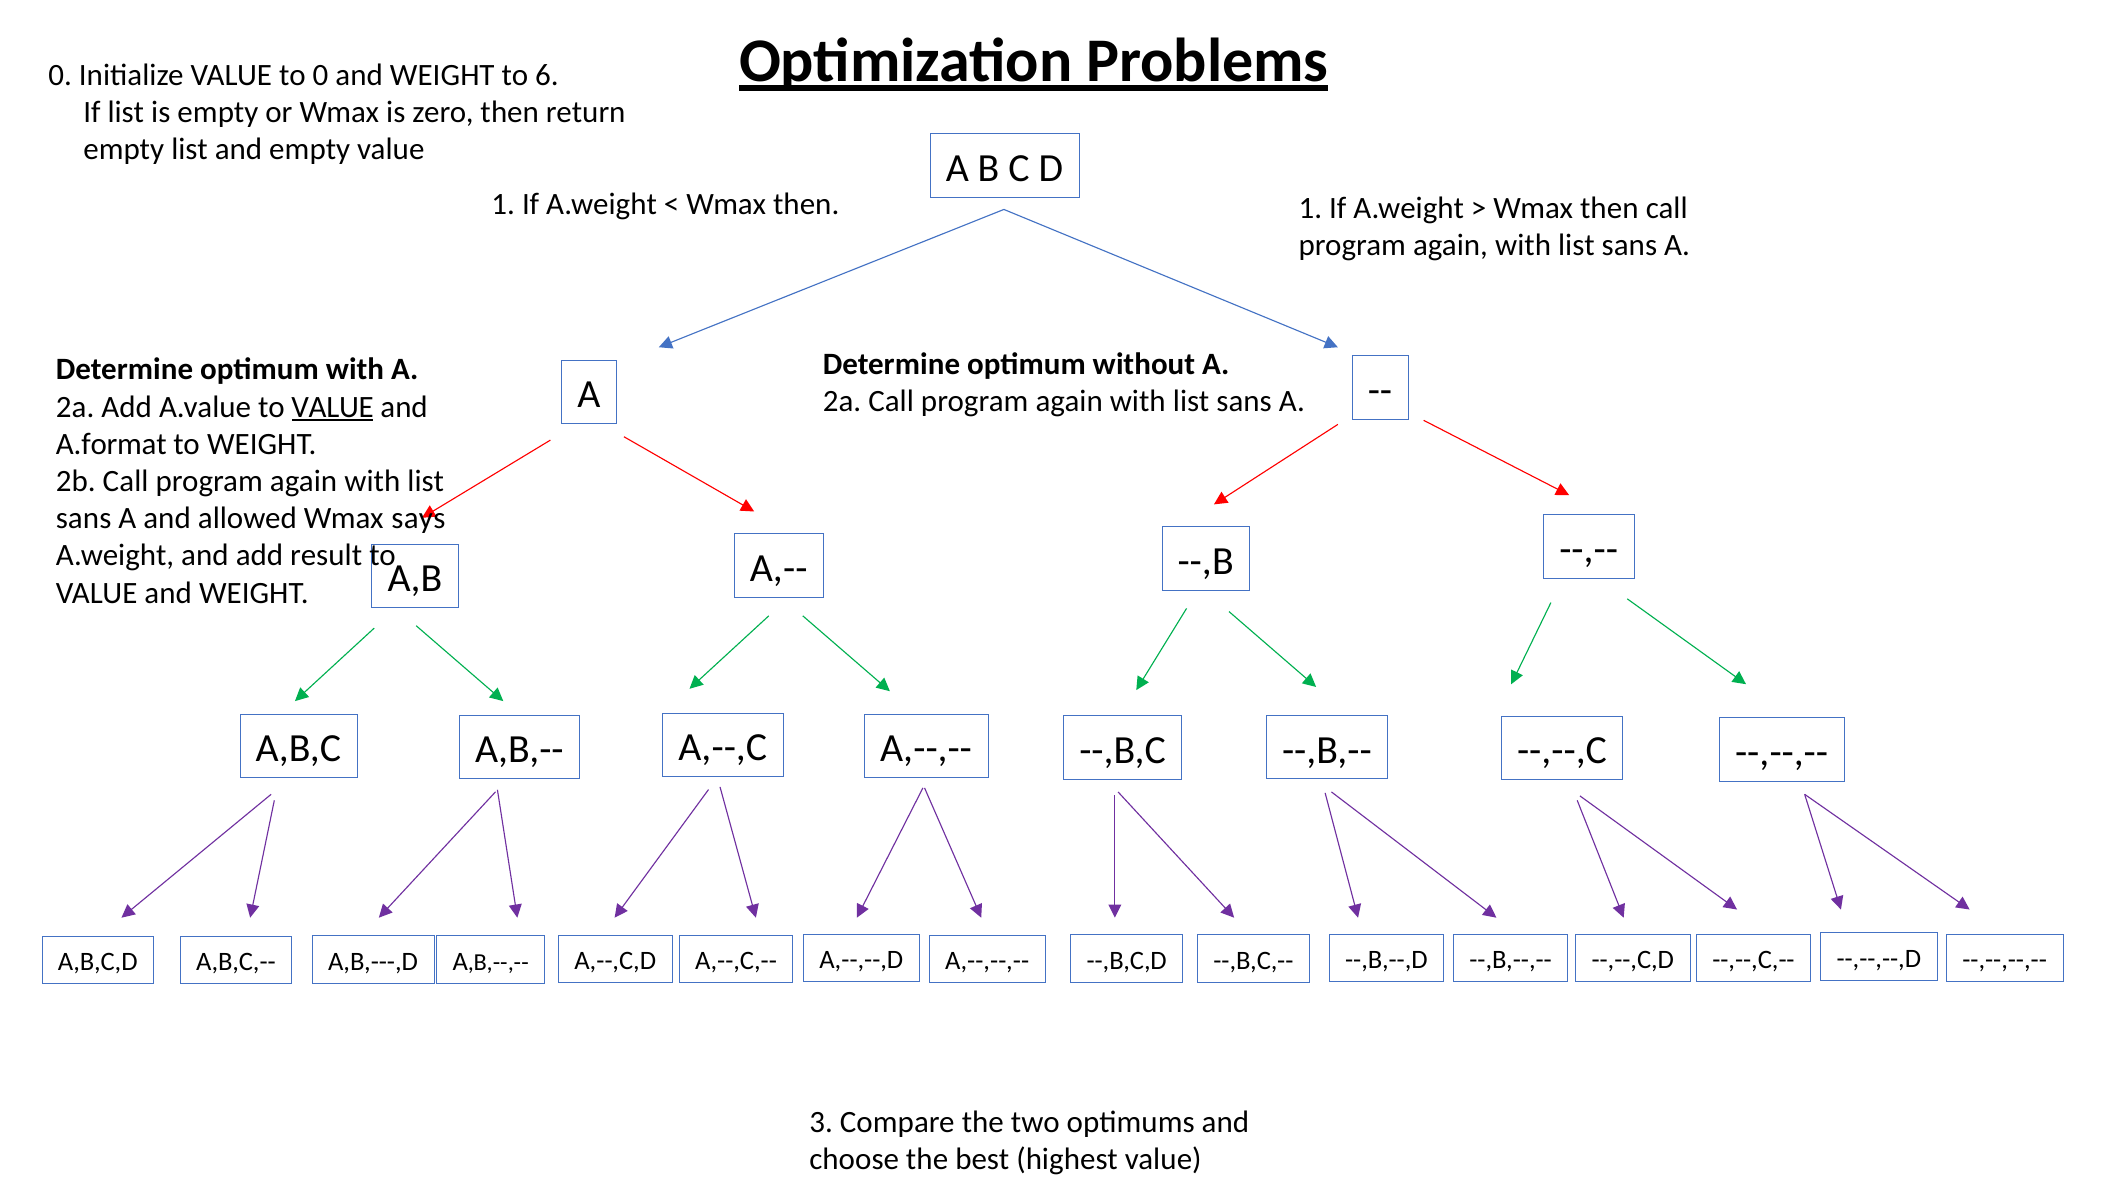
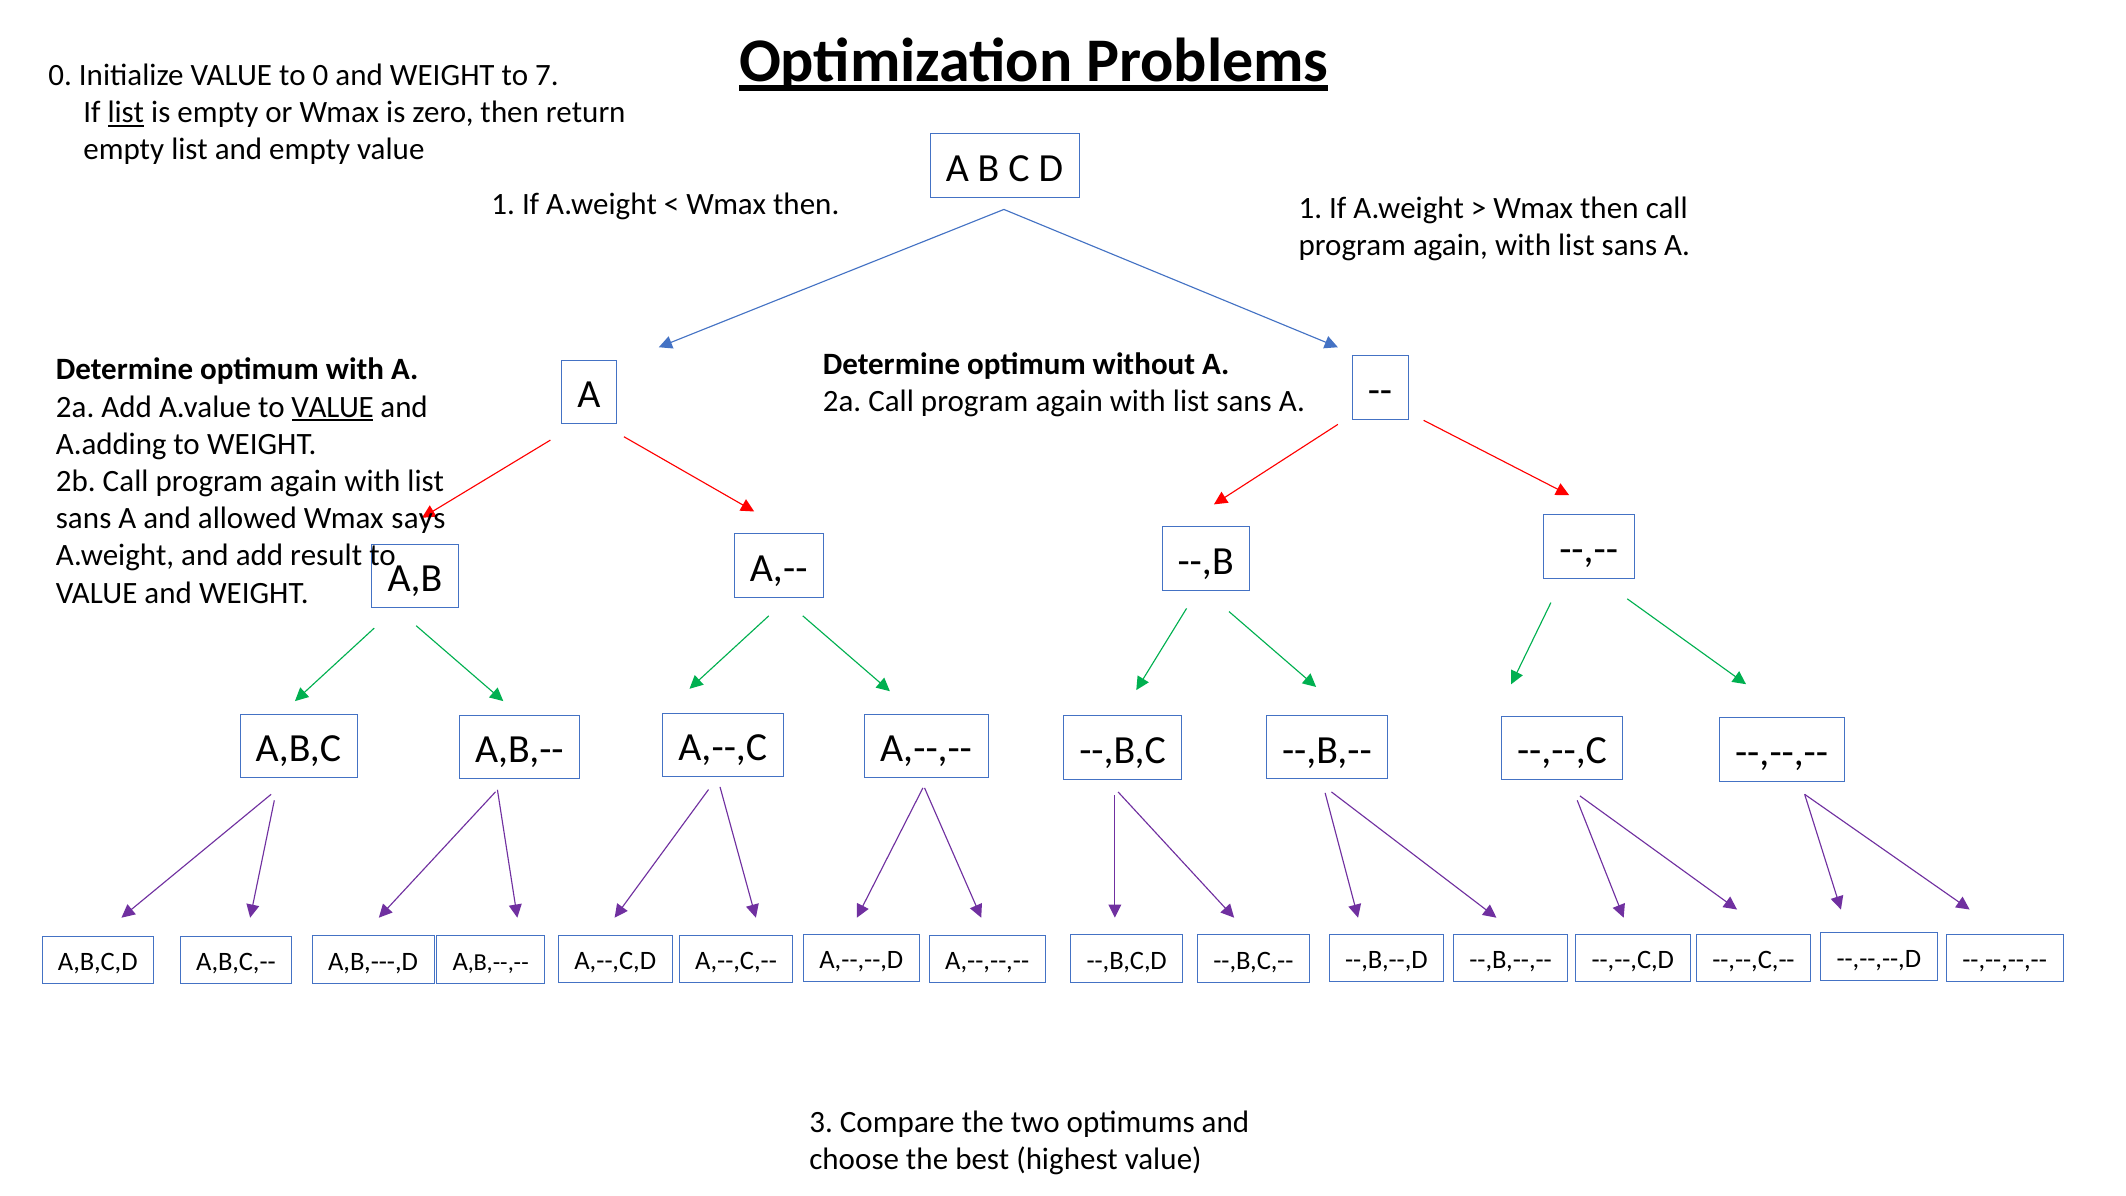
6: 6 -> 7
list at (126, 112) underline: none -> present
A.format: A.format -> A.adding
